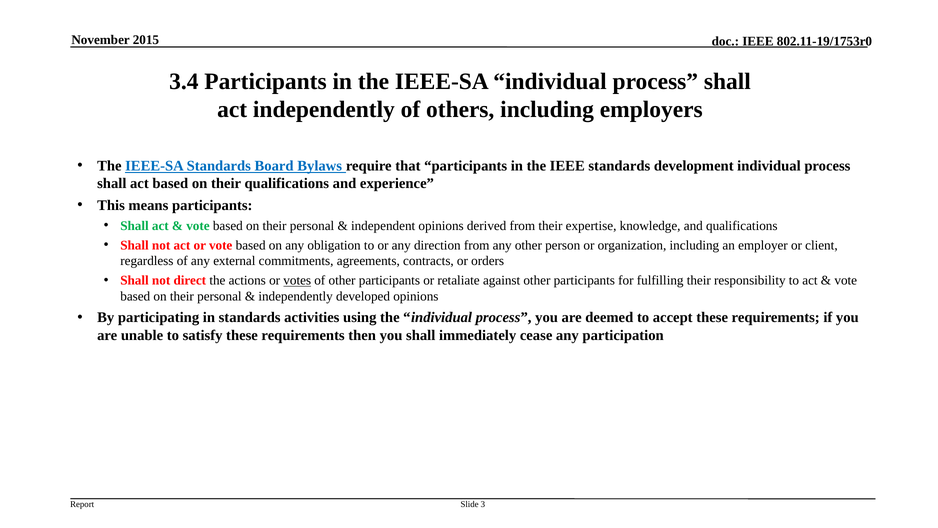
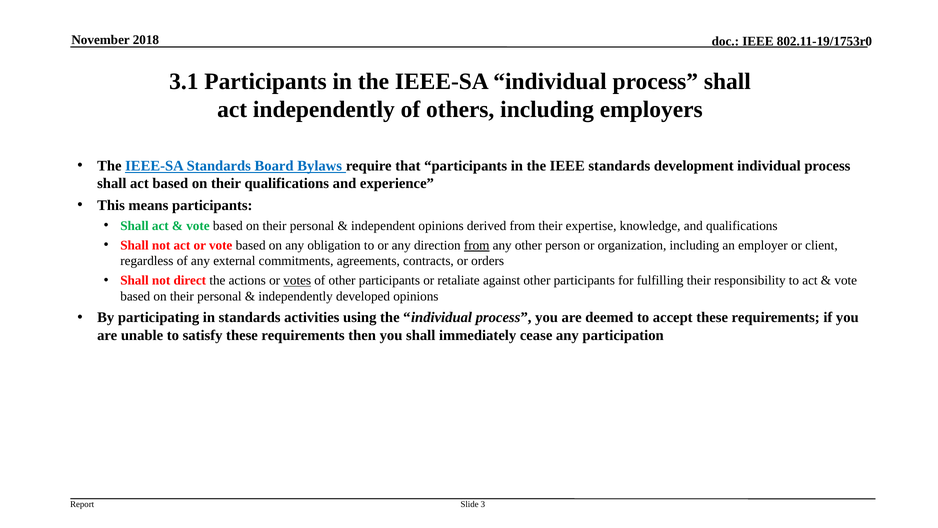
2015: 2015 -> 2018
3.4: 3.4 -> 3.1
from at (477, 245) underline: none -> present
